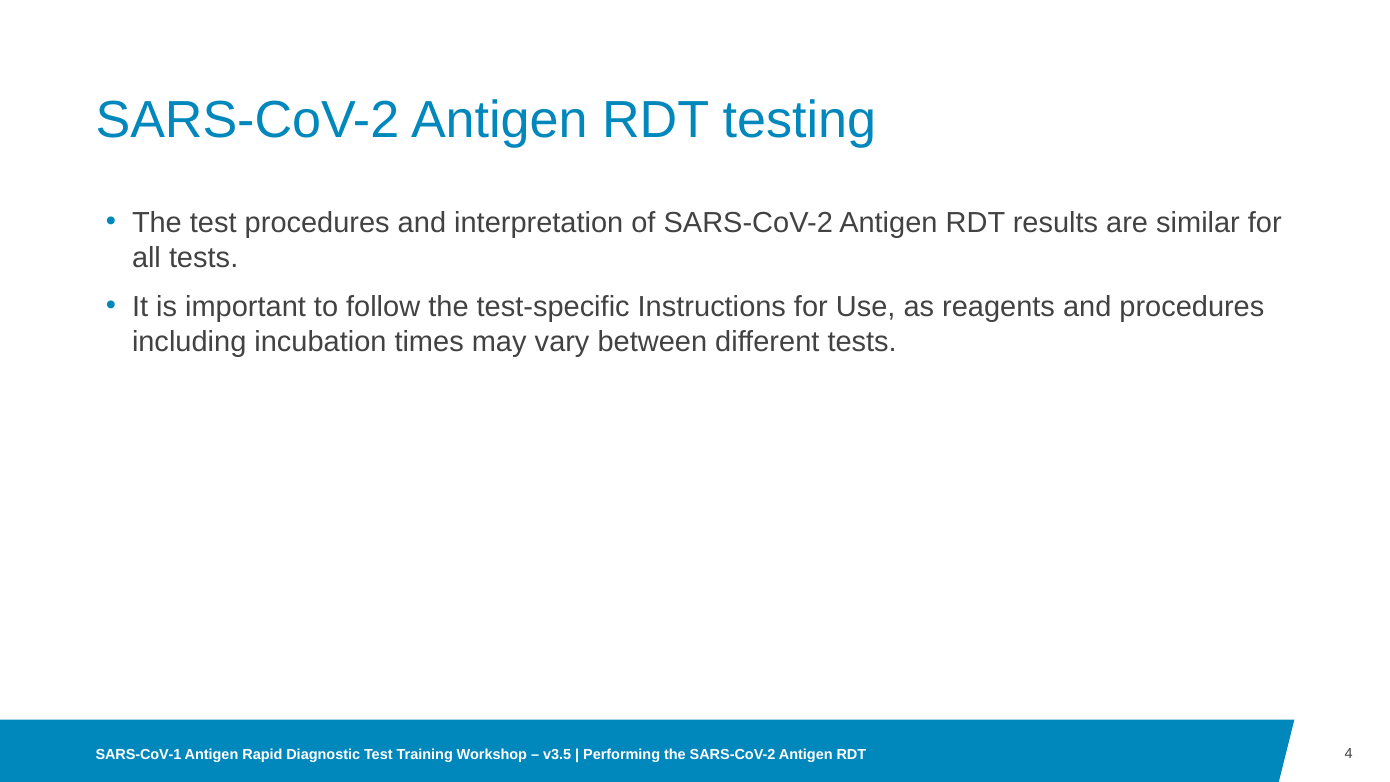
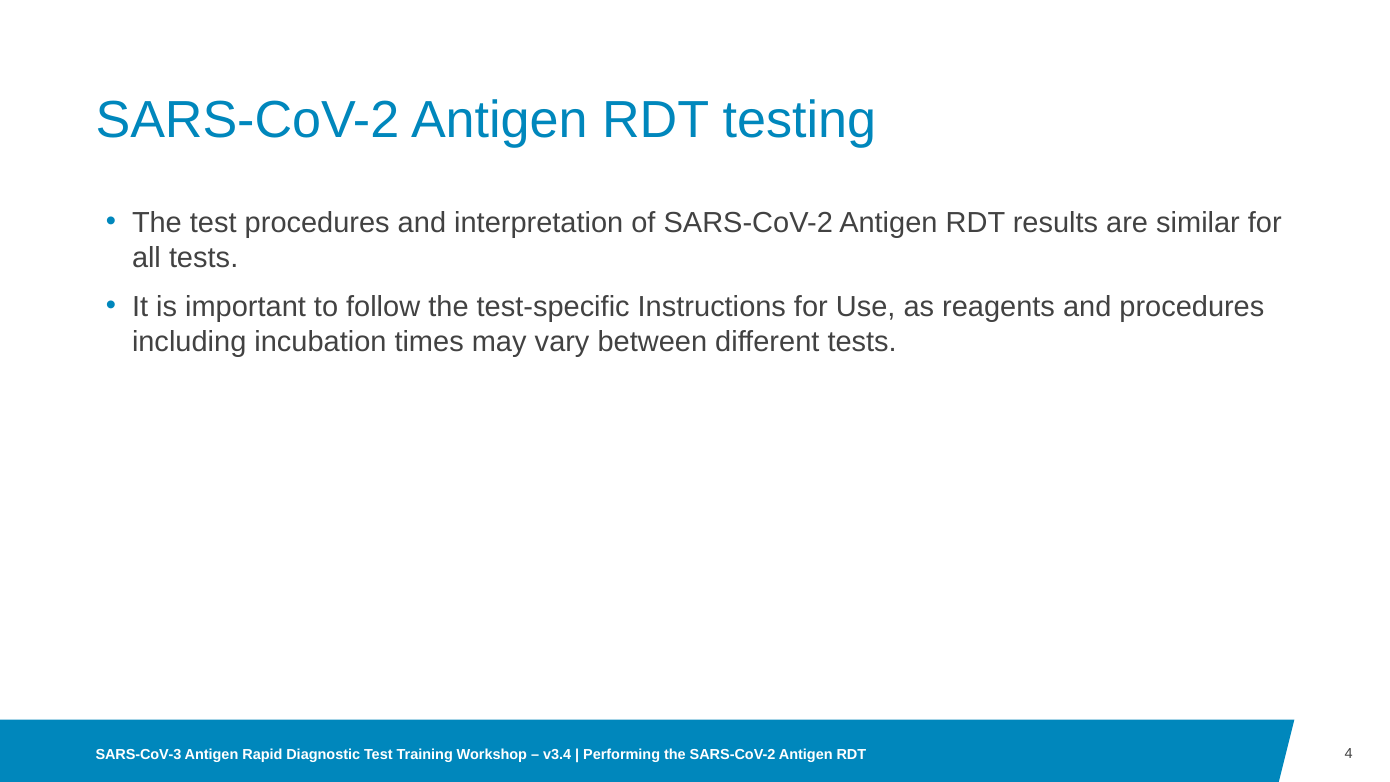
SARS-CoV-1: SARS-CoV-1 -> SARS-CoV-3
v3.5: v3.5 -> v3.4
